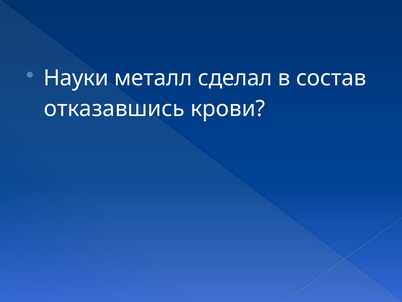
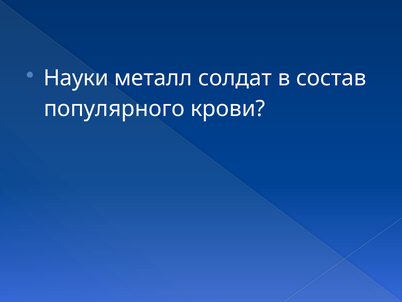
сделал: сделал -> солдат
отказавшись: отказавшись -> популярного
